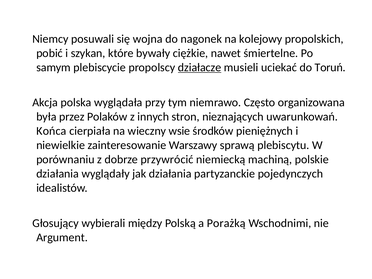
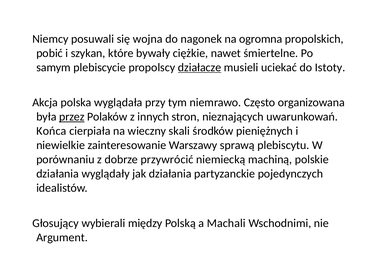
kolejowy: kolejowy -> ogromna
Toruń: Toruń -> Istoty
przez underline: none -> present
wsie: wsie -> skali
Porażką: Porażką -> Machali
